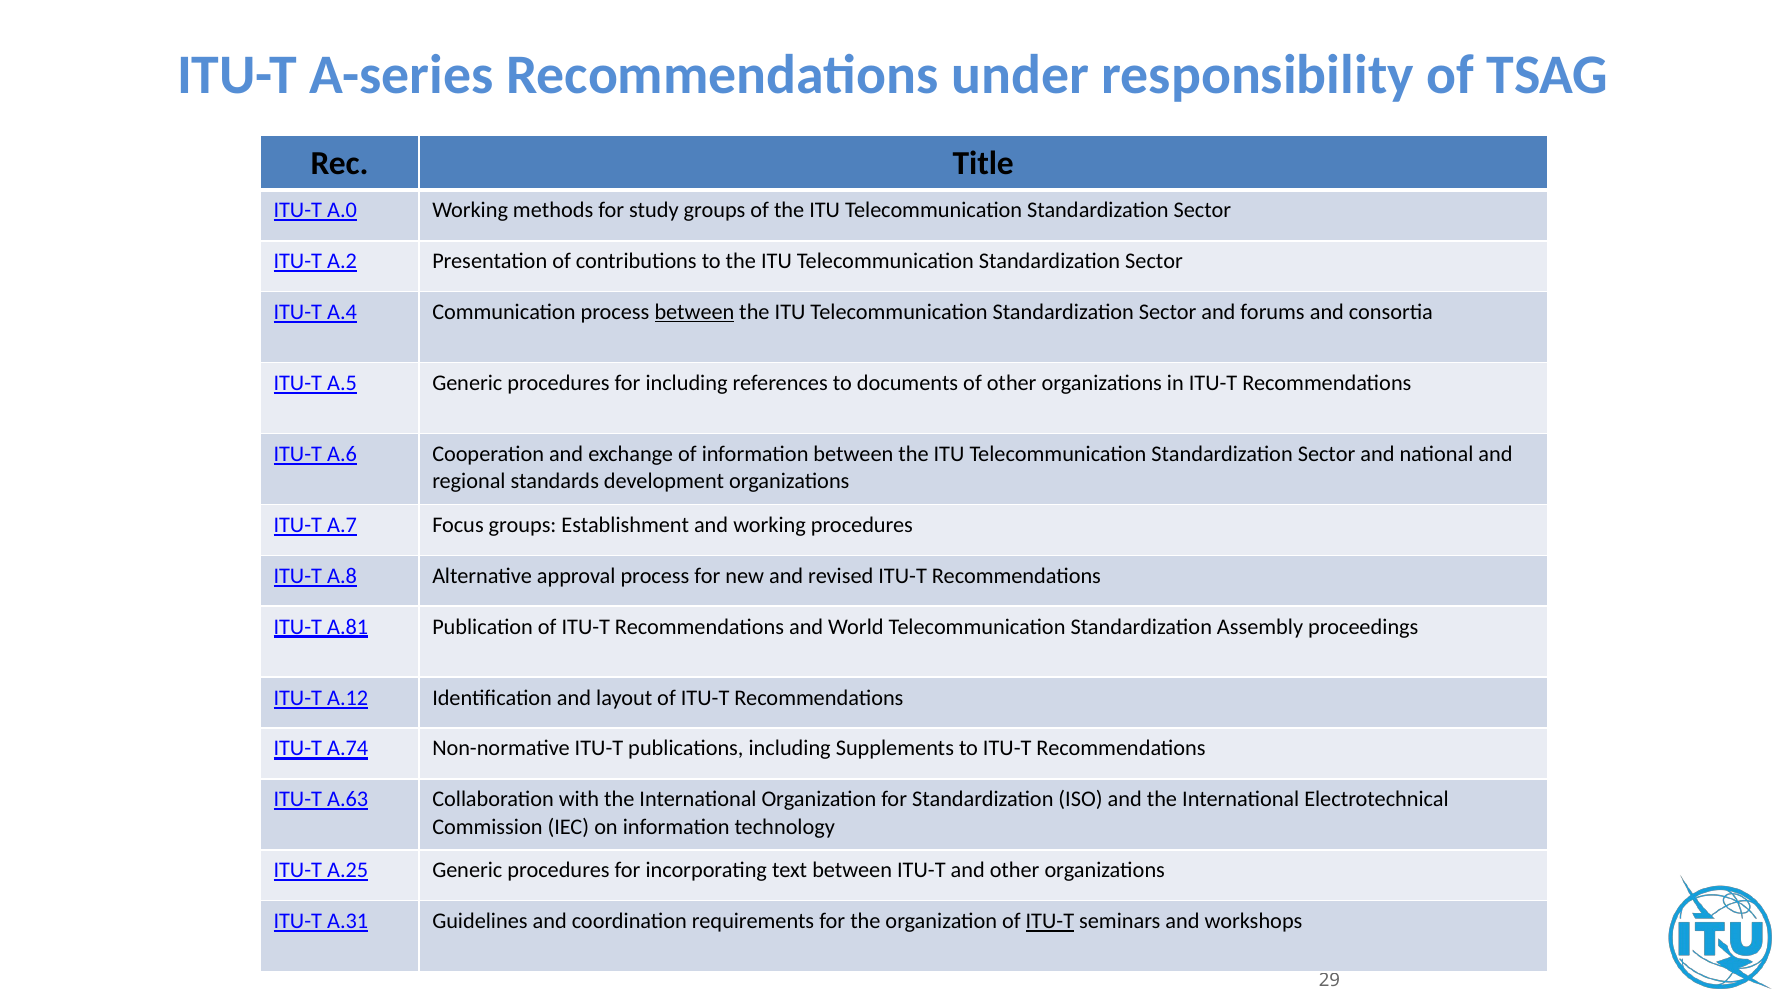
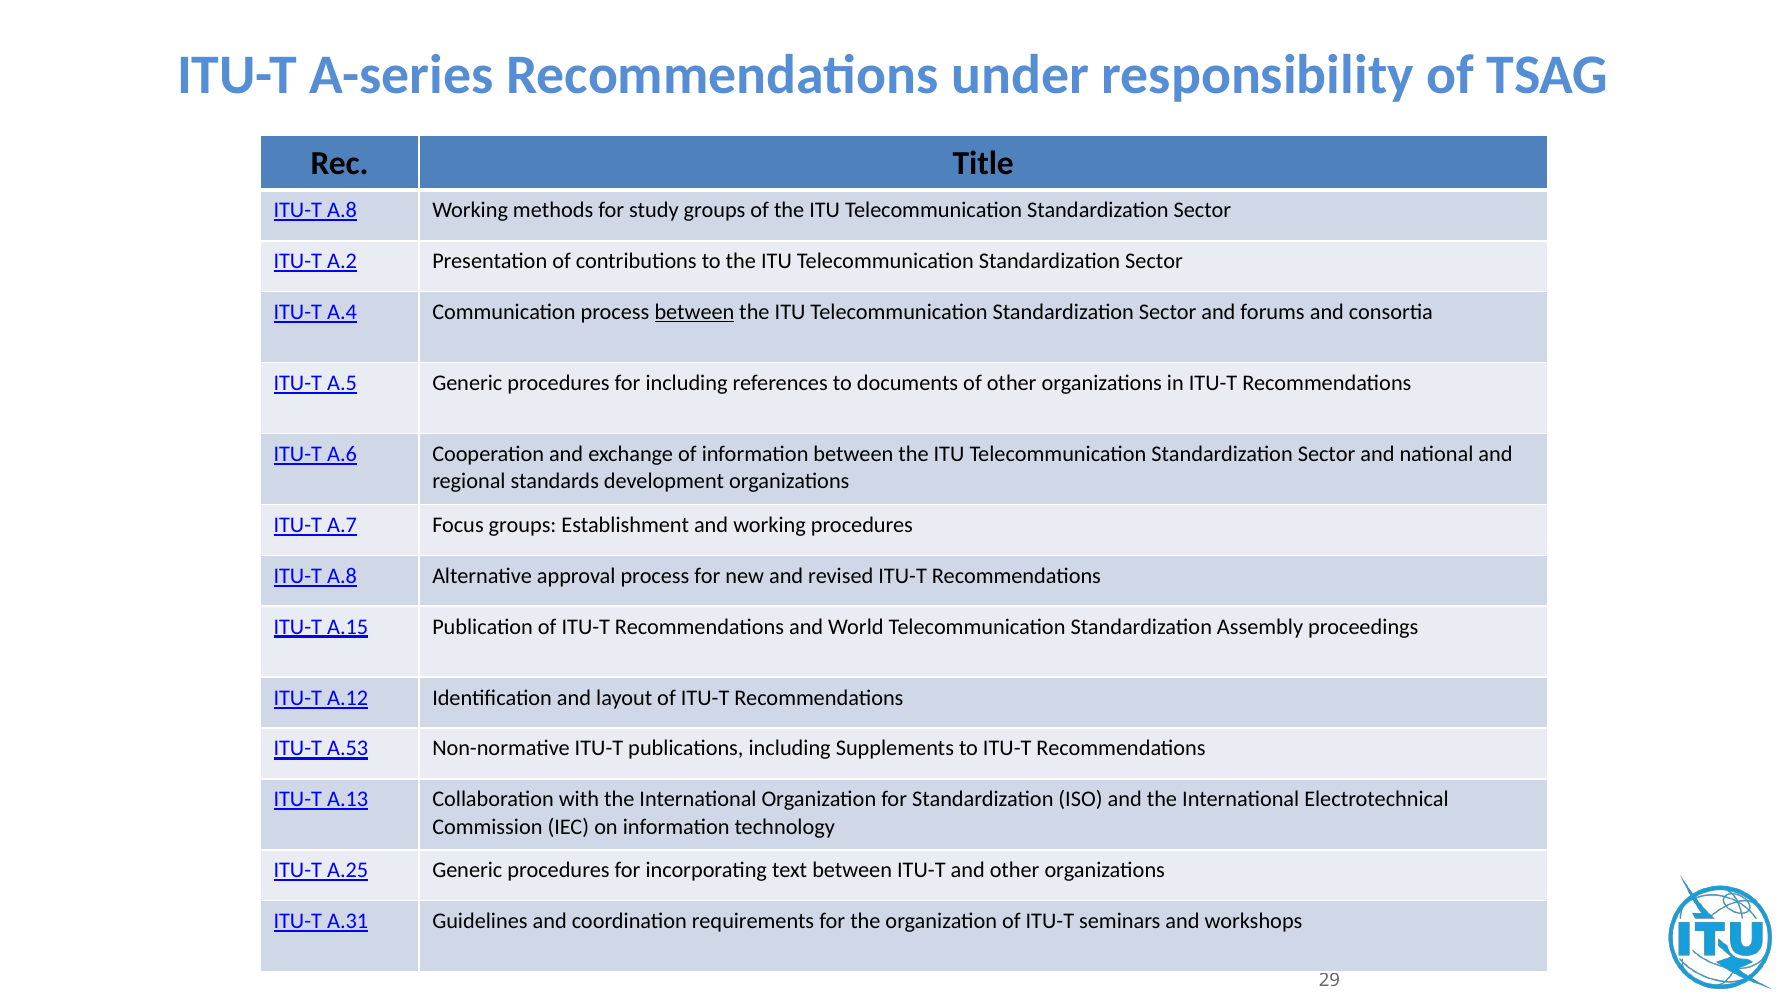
A.0 at (342, 211): A.0 -> A.8
A.81: A.81 -> A.15
A.74: A.74 -> A.53
A.63: A.63 -> A.13
ITU-T at (1050, 921) underline: present -> none
